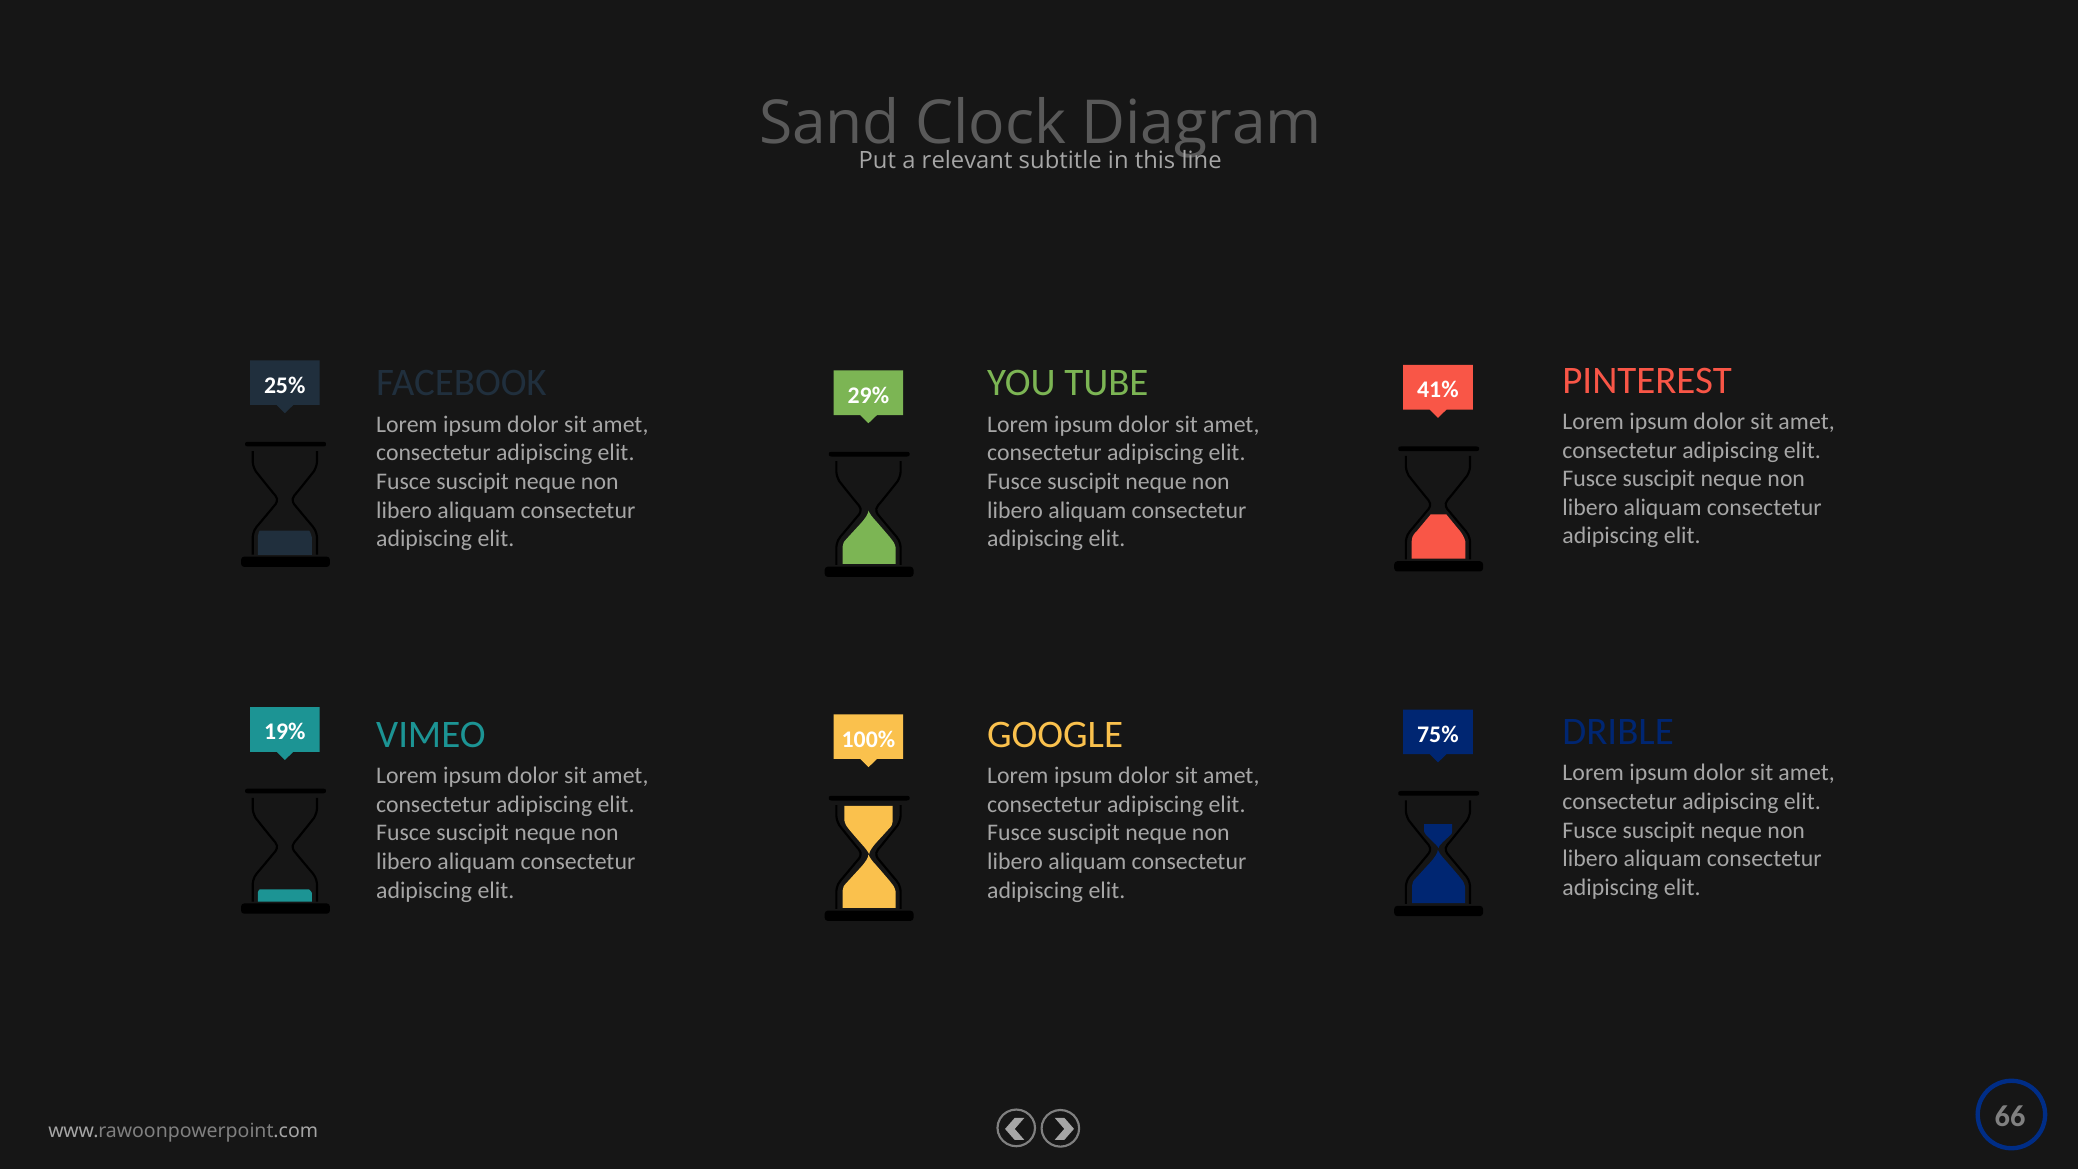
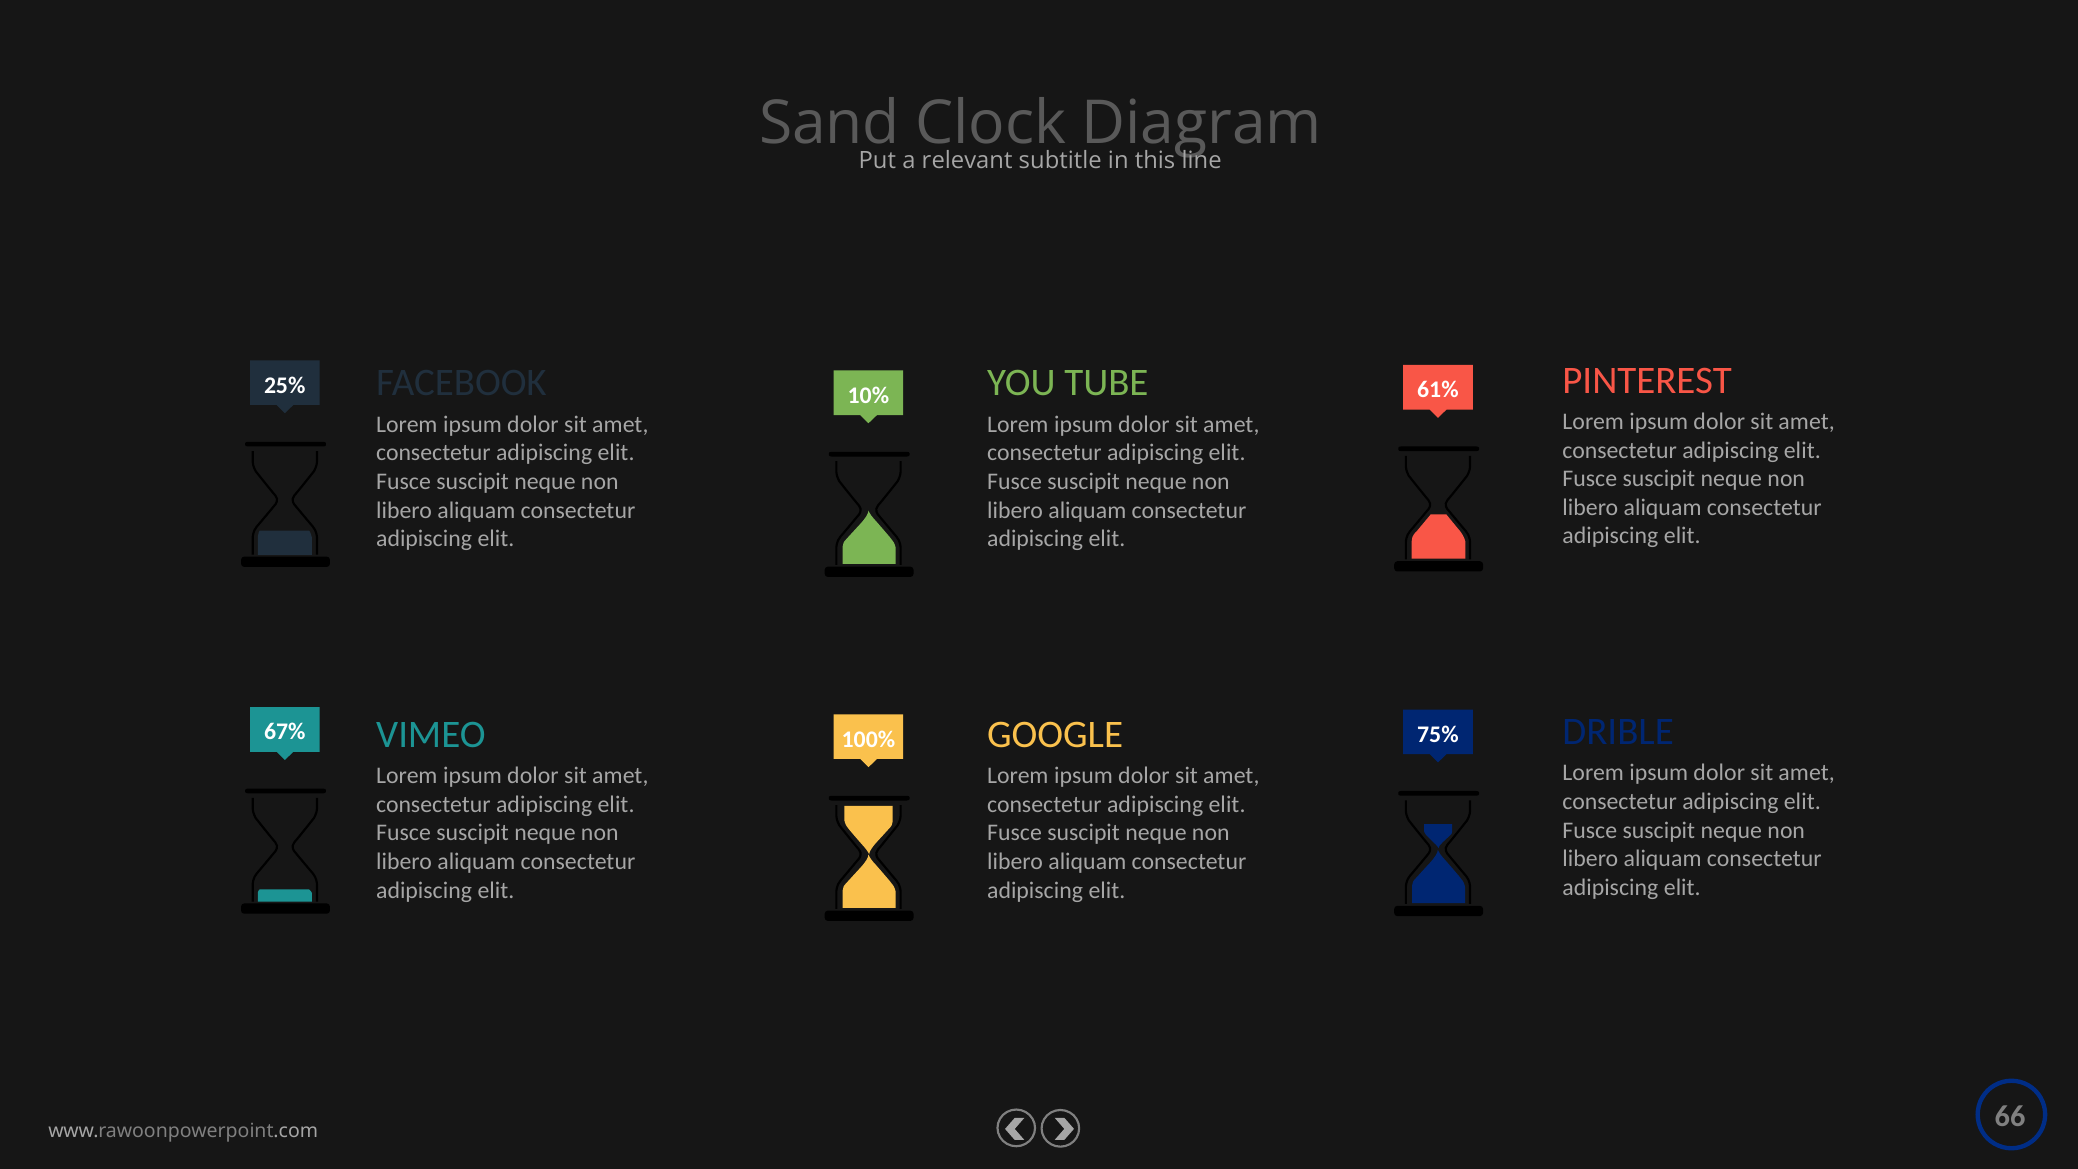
41%: 41% -> 61%
29%: 29% -> 10%
19%: 19% -> 67%
